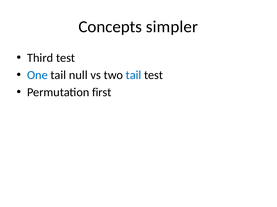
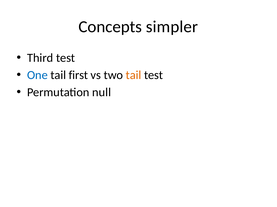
null: null -> first
tail at (134, 75) colour: blue -> orange
first: first -> null
